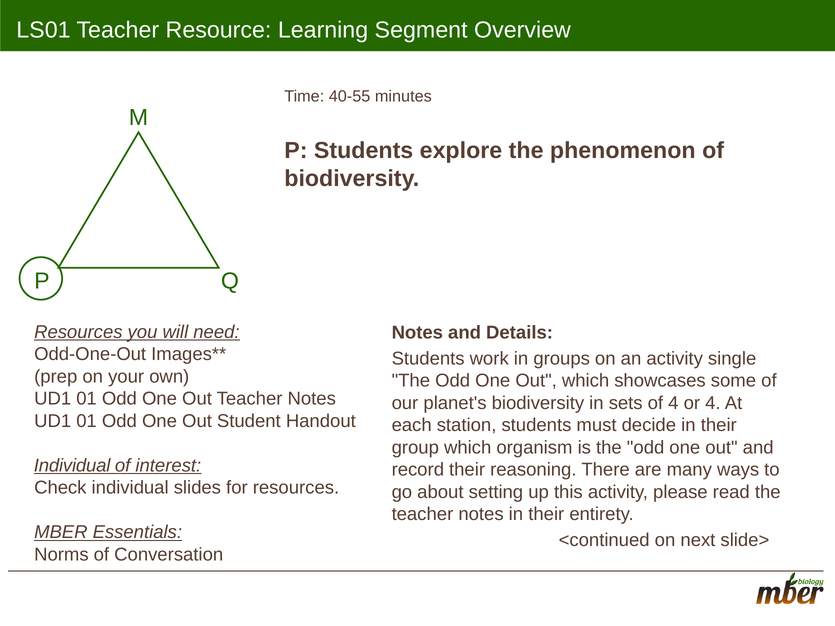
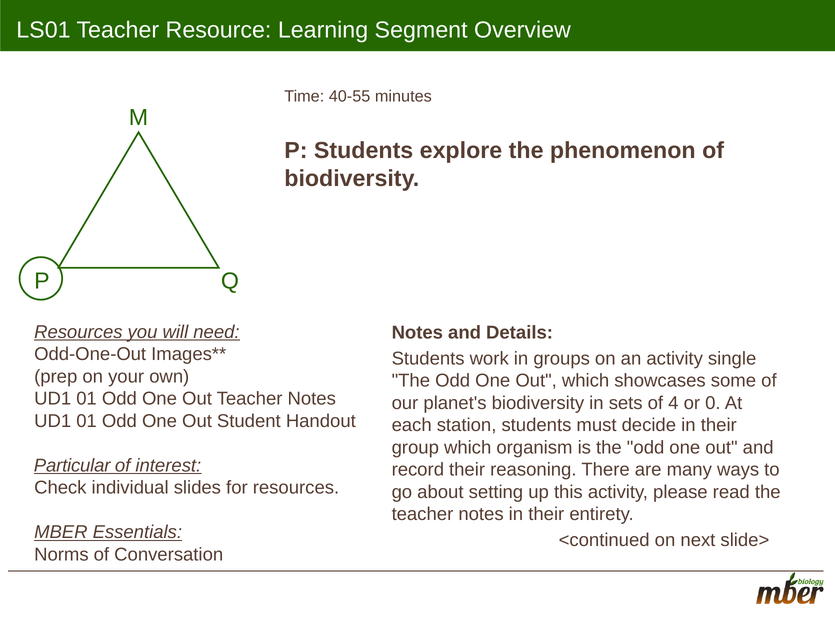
or 4: 4 -> 0
Individual at (72, 466): Individual -> Particular
